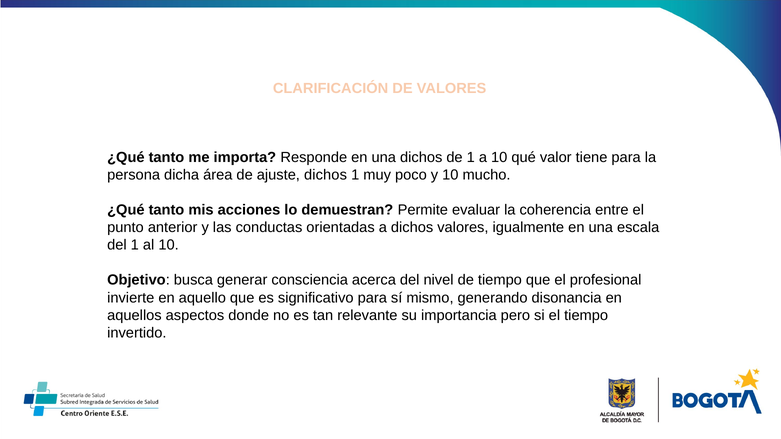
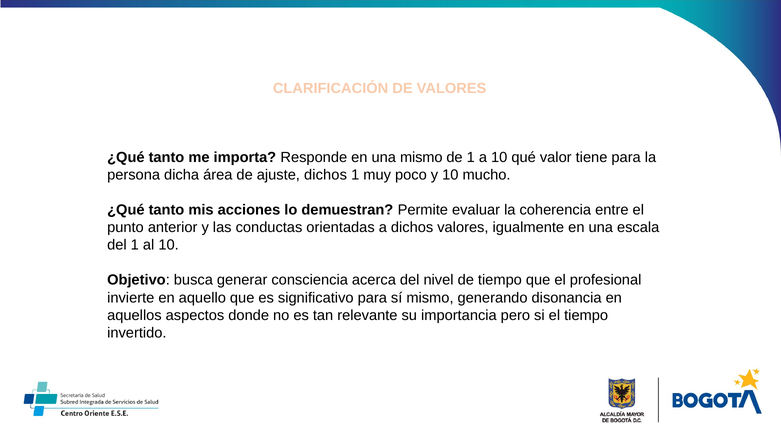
una dichos: dichos -> mismo
